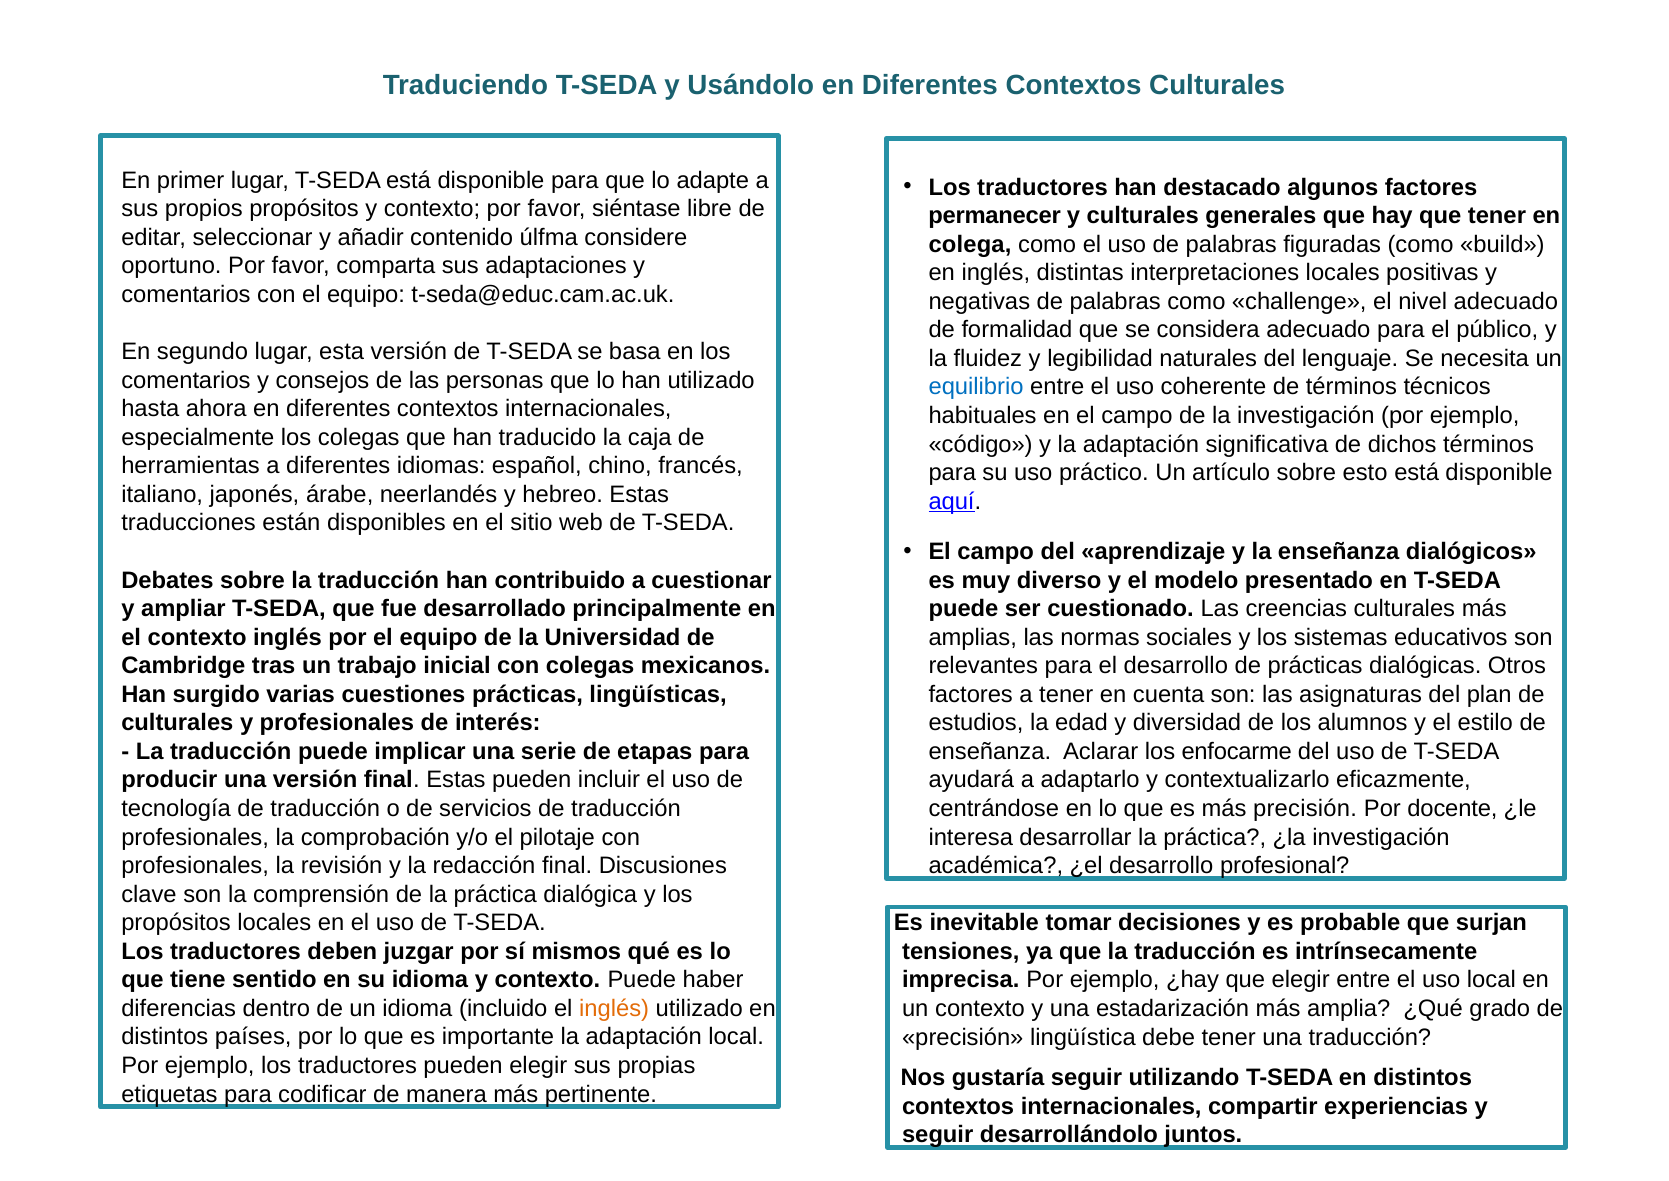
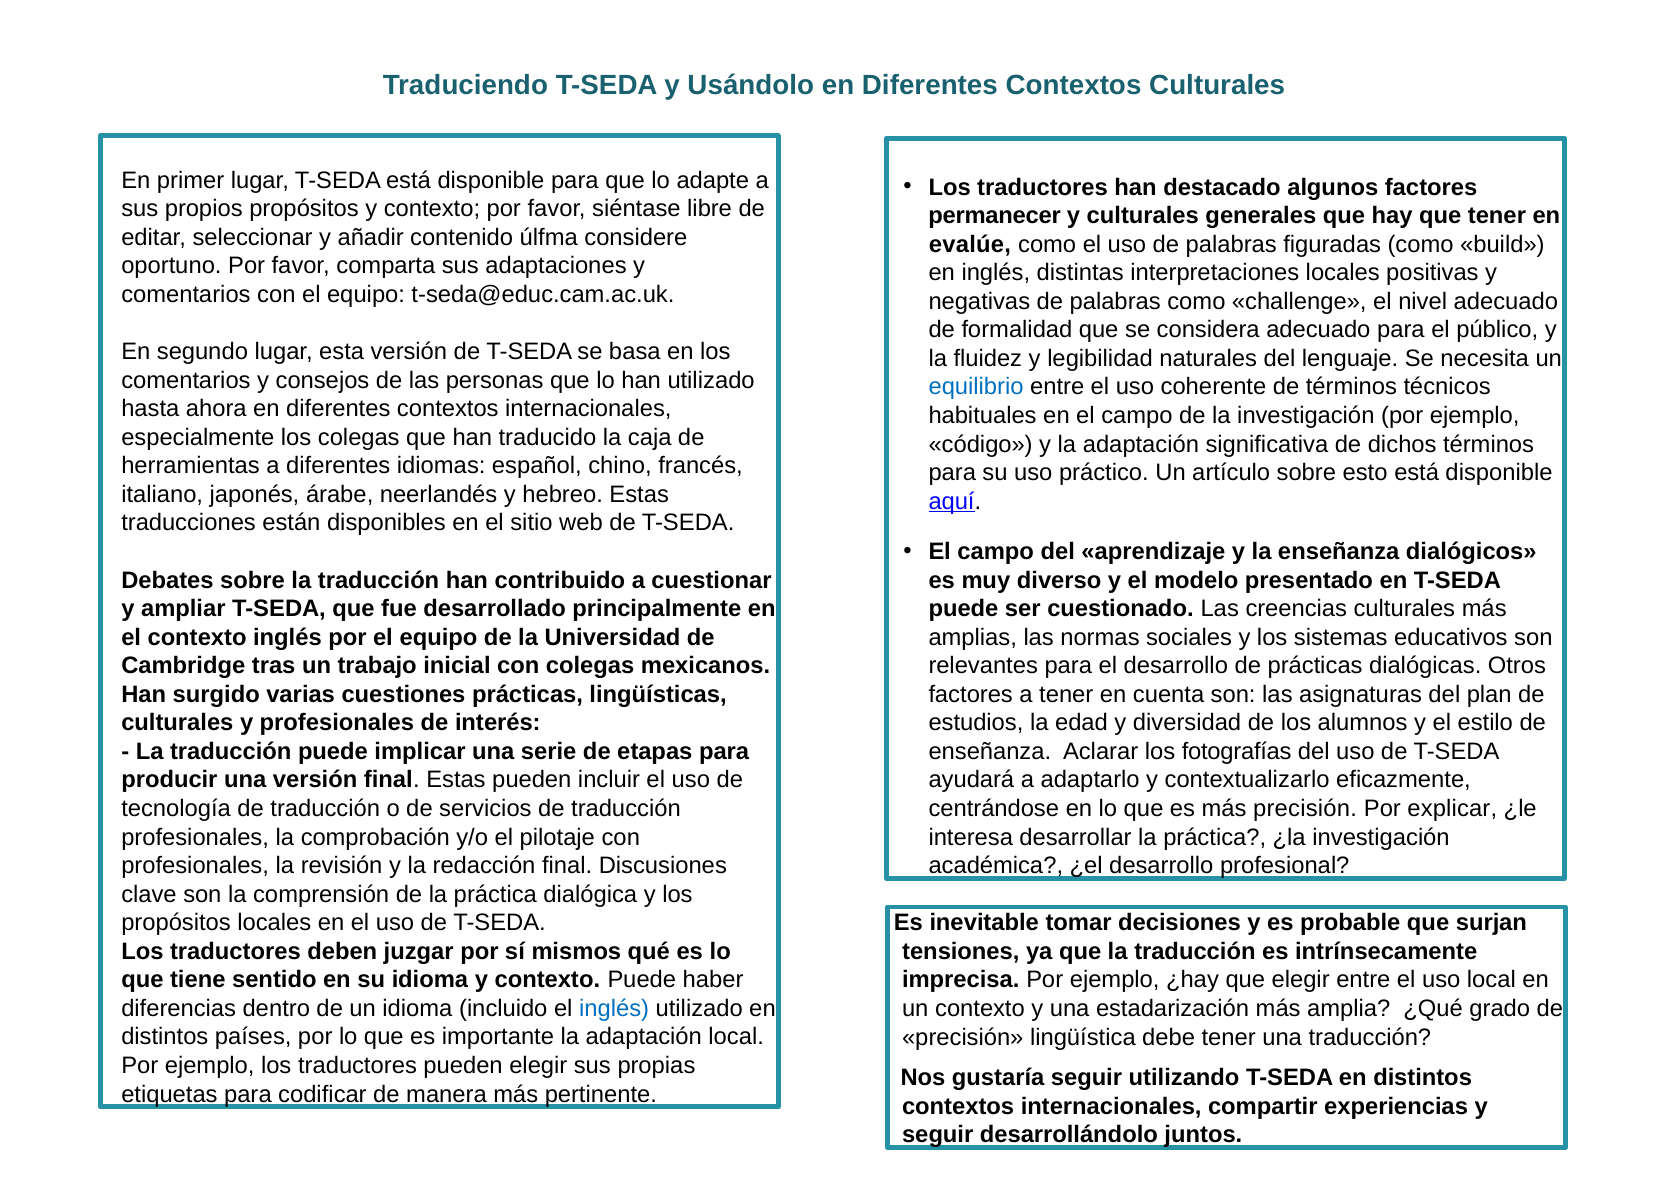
colega: colega -> evalúe
enfocarme: enfocarme -> fotografías
docente: docente -> explicar
inglés at (614, 1008) colour: orange -> blue
